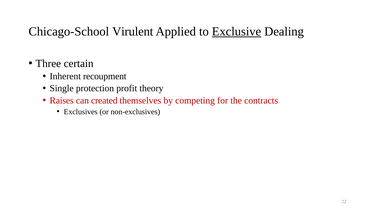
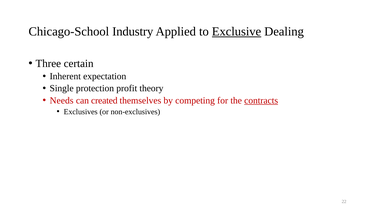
Virulent: Virulent -> Industry
recoupment: recoupment -> expectation
Raises: Raises -> Needs
contracts underline: none -> present
